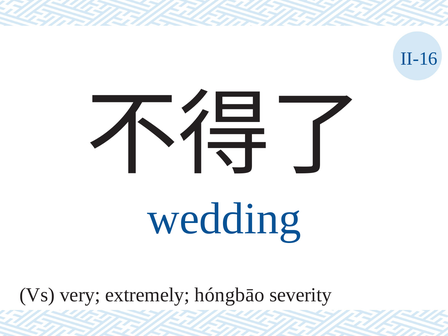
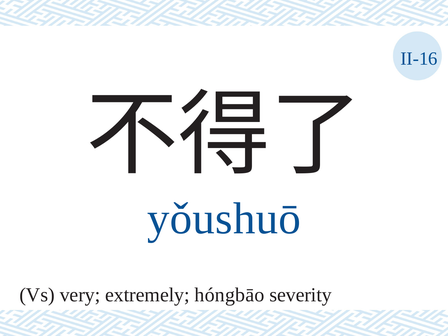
wedding: wedding -> yǒushuō
